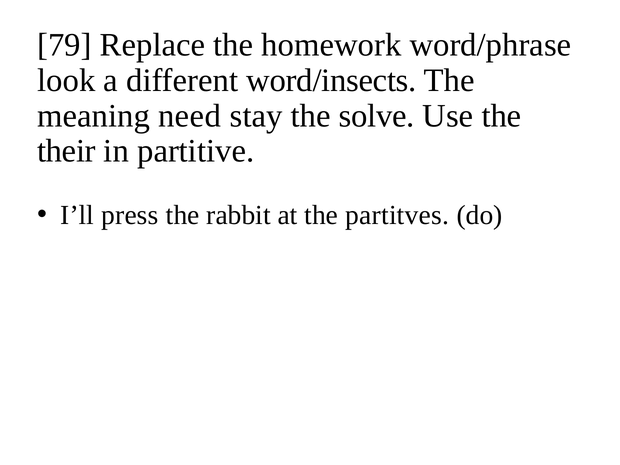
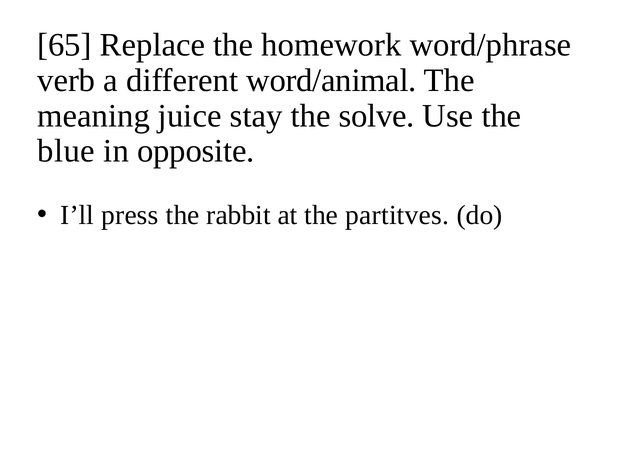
79: 79 -> 65
look: look -> verb
word/insects: word/insects -> word/animal
need: need -> juice
their: their -> blue
partitive: partitive -> opposite
